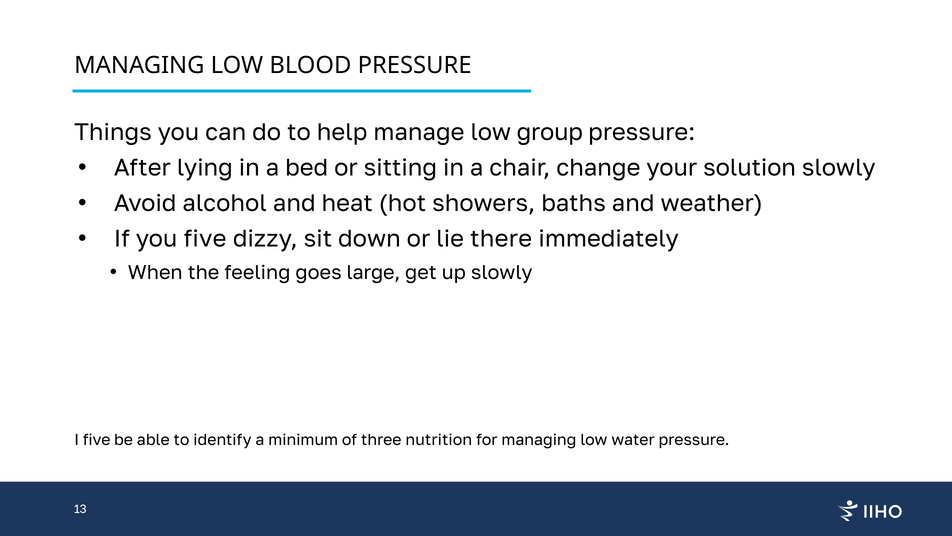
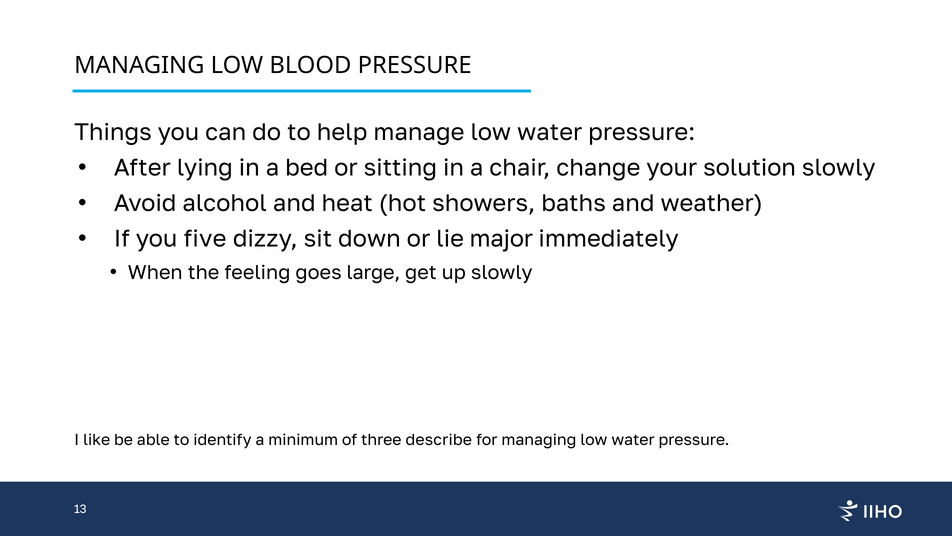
manage low group: group -> water
there: there -> major
I five: five -> like
nutrition: nutrition -> describe
